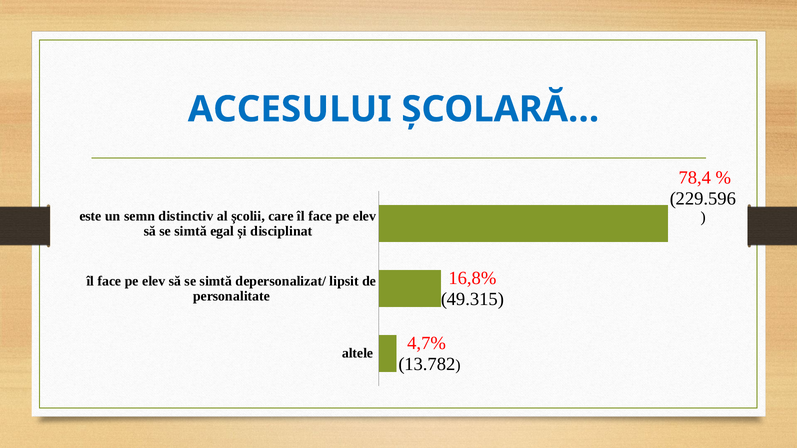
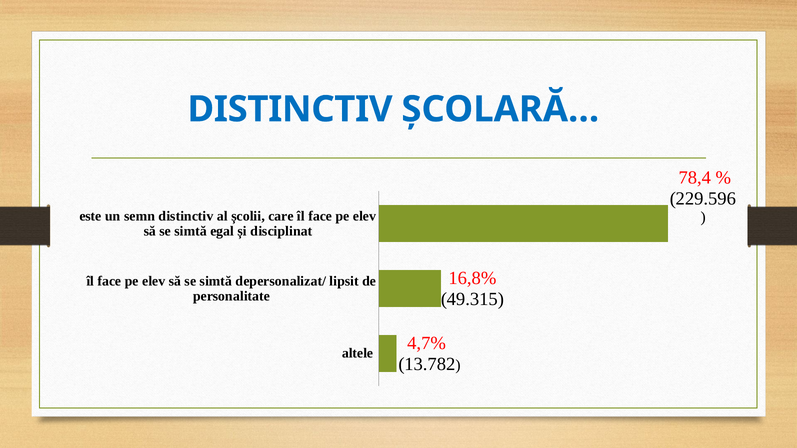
ACCESULUI at (290, 109): ACCESULUI -> DISTINCTIV
